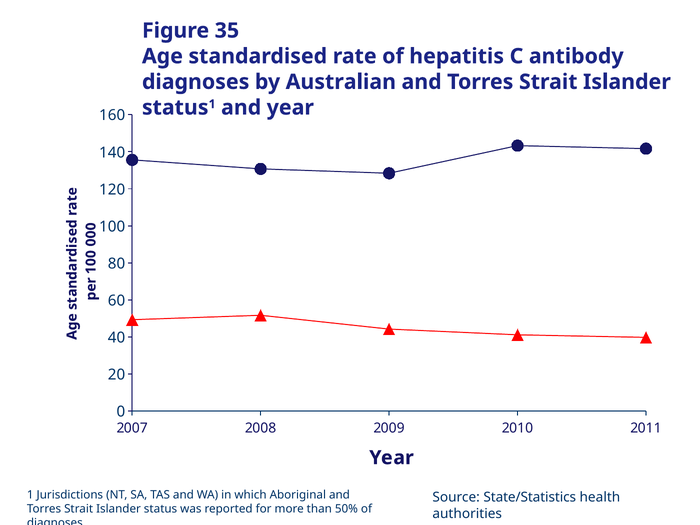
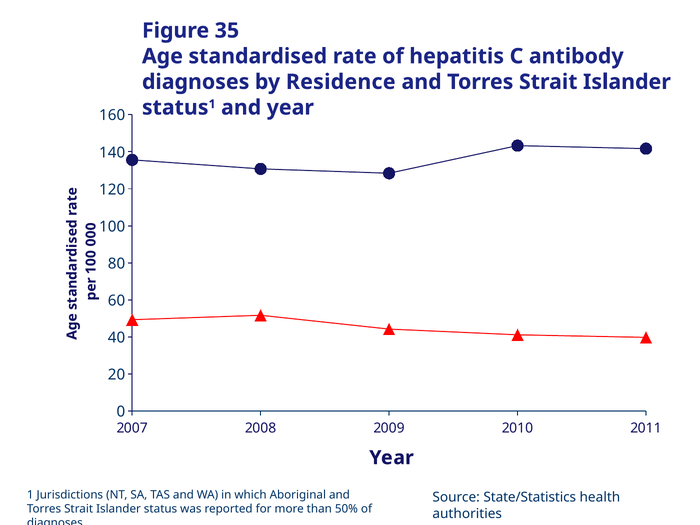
Australian: Australian -> Residence
